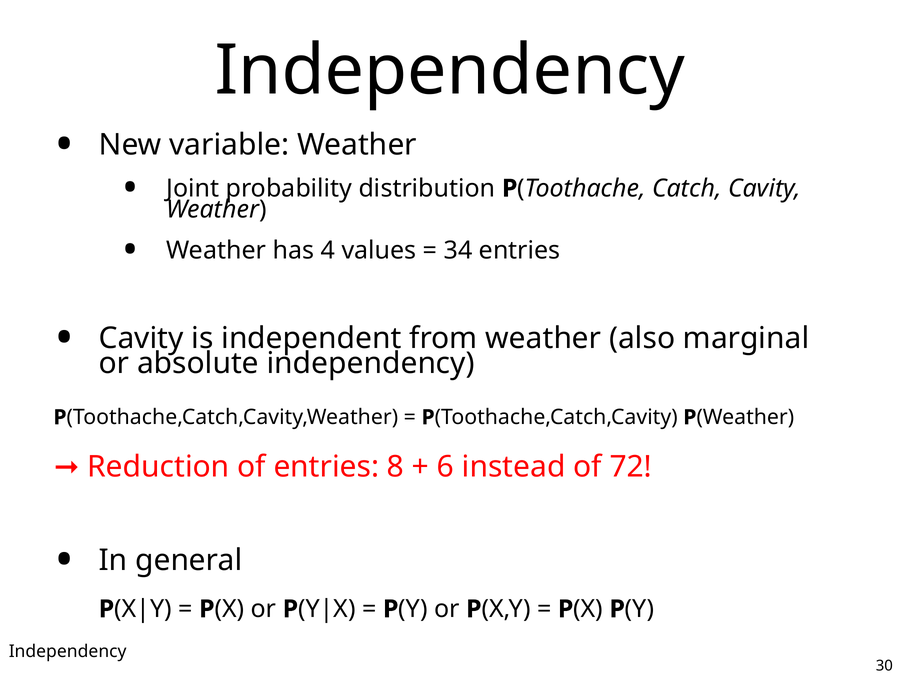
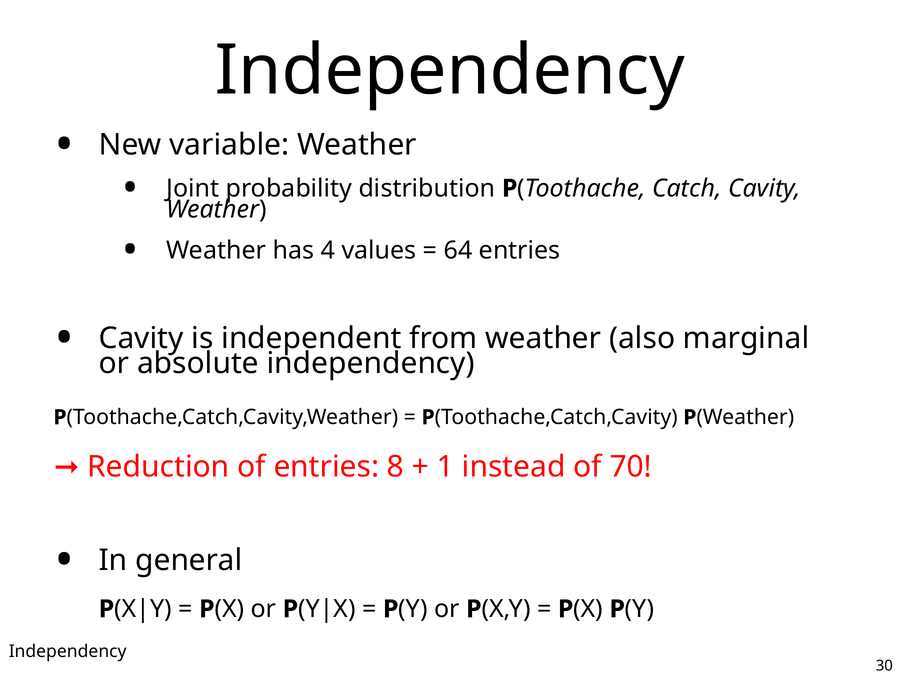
34: 34 -> 64
6: 6 -> 1
72: 72 -> 70
